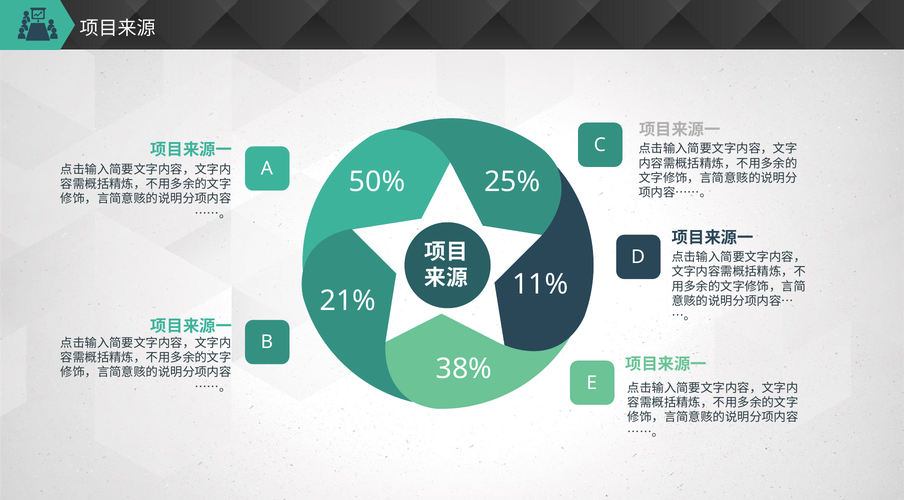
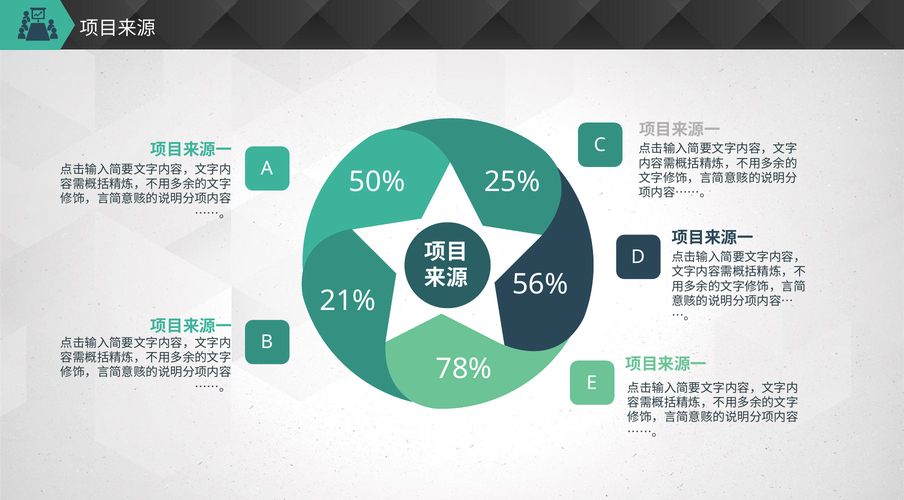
11%: 11% -> 56%
38%: 38% -> 78%
